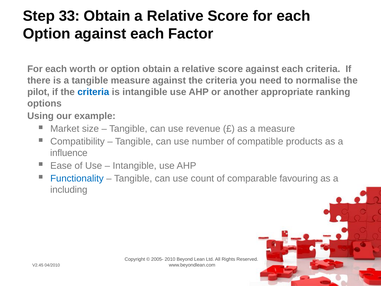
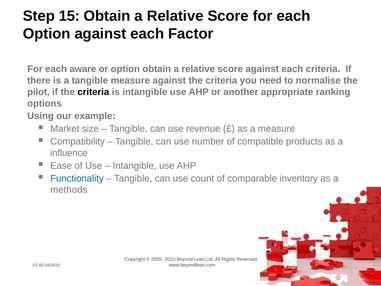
33: 33 -> 15
worth: worth -> aware
criteria at (93, 92) colour: blue -> black
favouring: favouring -> inventory
including: including -> methods
